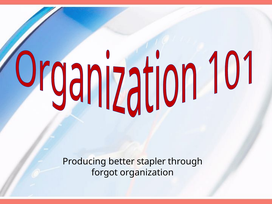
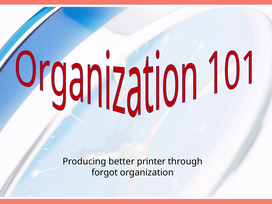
stapler: stapler -> printer
